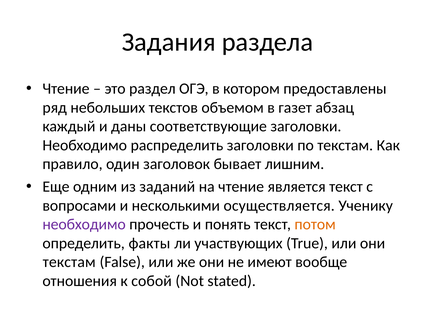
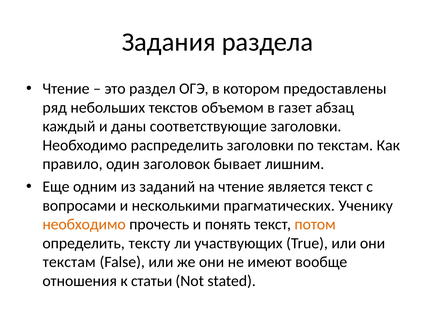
осуществляется: осуществляется -> прагматических
необходимо at (84, 225) colour: purple -> orange
факты: факты -> тексту
собой: собой -> статьи
